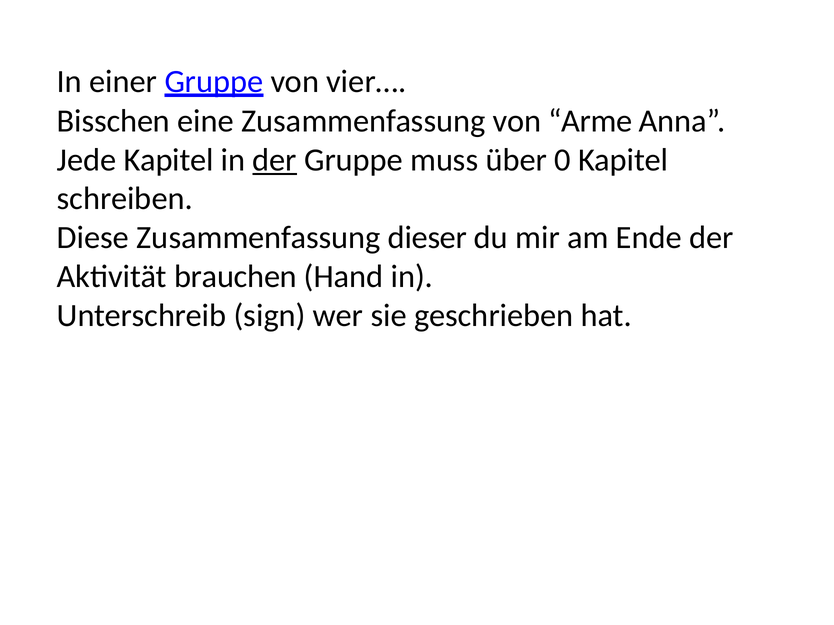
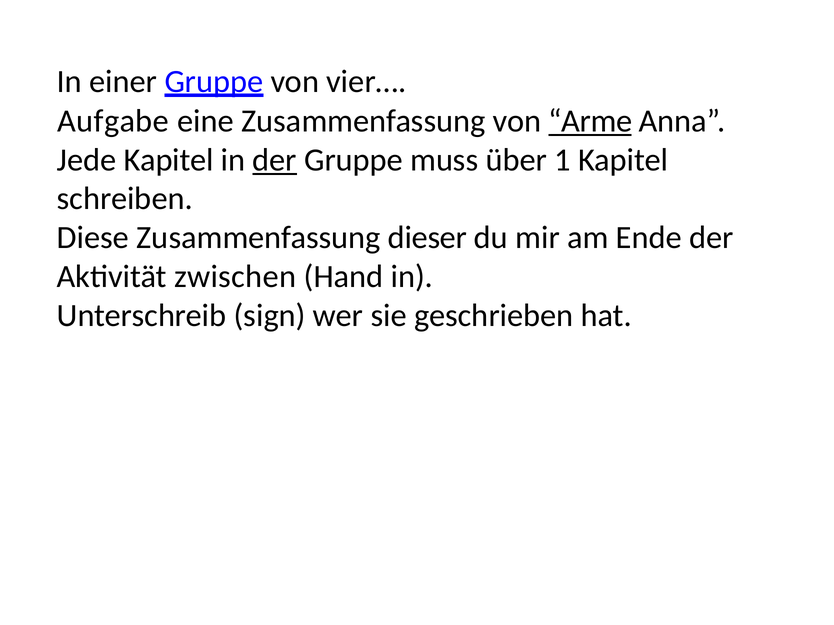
Bisschen: Bisschen -> Aufgabe
Arme underline: none -> present
0: 0 -> 1
brauchen: brauchen -> zwischen
